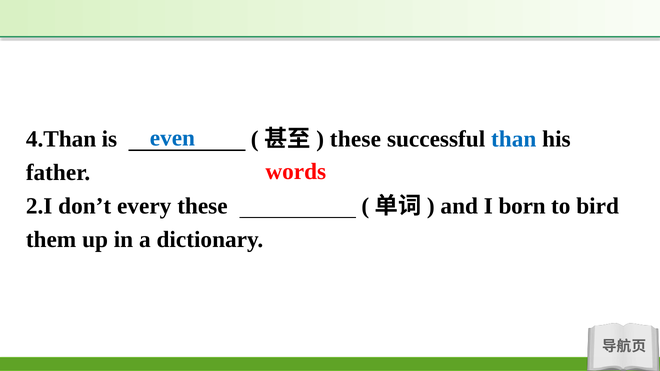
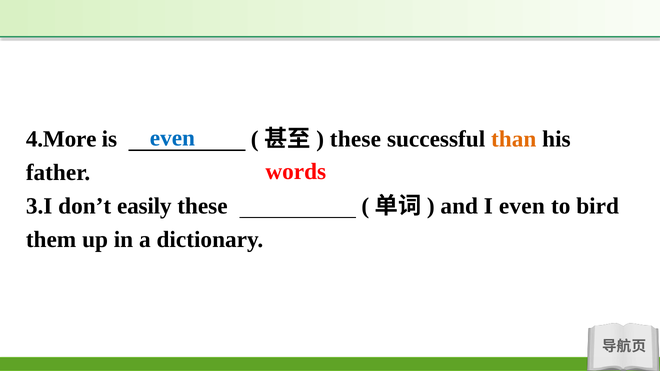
4.Than: 4.Than -> 4.More
than colour: blue -> orange
2.I: 2.I -> 3.I
every: every -> easily
I born: born -> even
